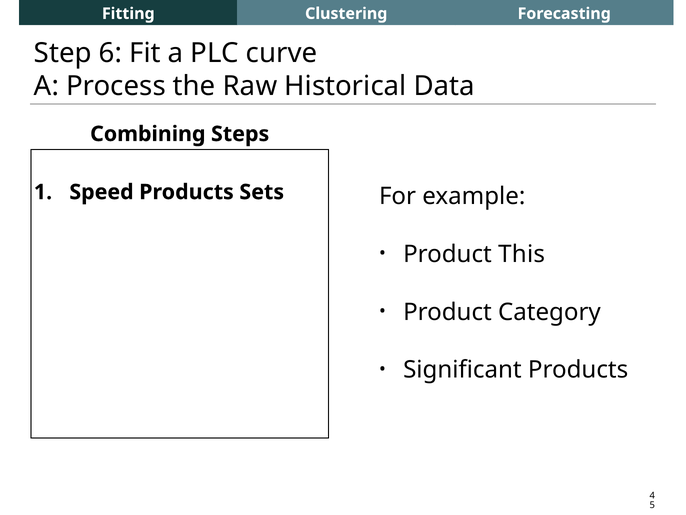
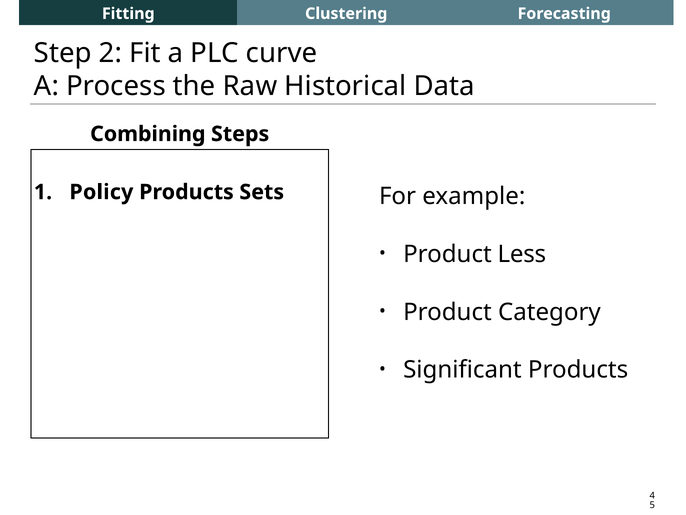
Step 6: 6 -> 2
Speed: Speed -> Policy
This: This -> Less
